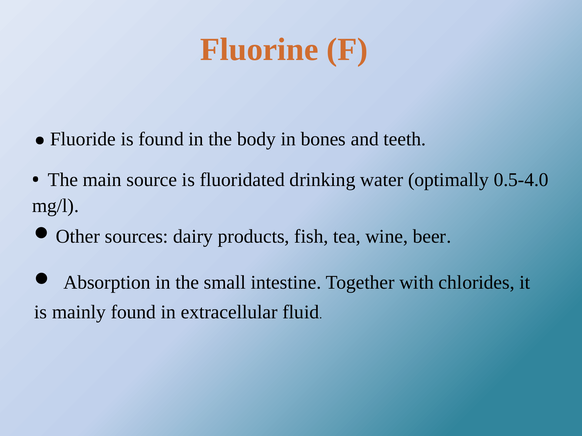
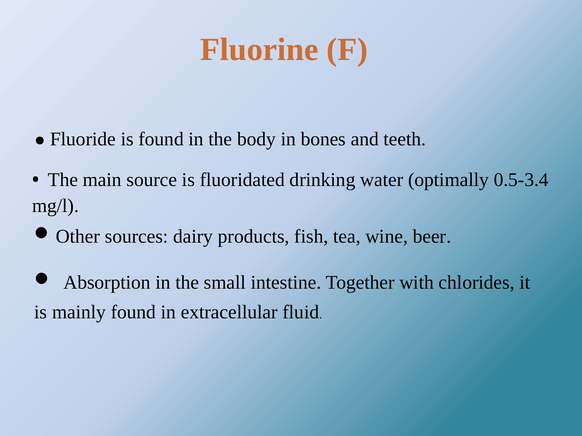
0.5-4.0: 0.5-4.0 -> 0.5-3.4
